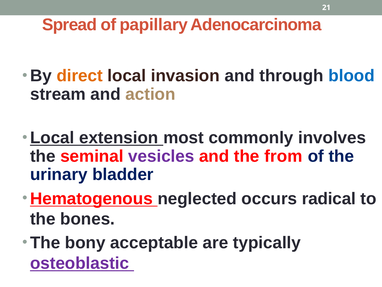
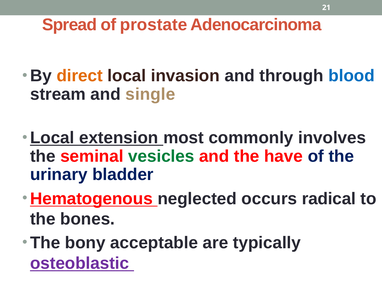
papillary: papillary -> prostate
action: action -> single
vesicles colour: purple -> green
from: from -> have
